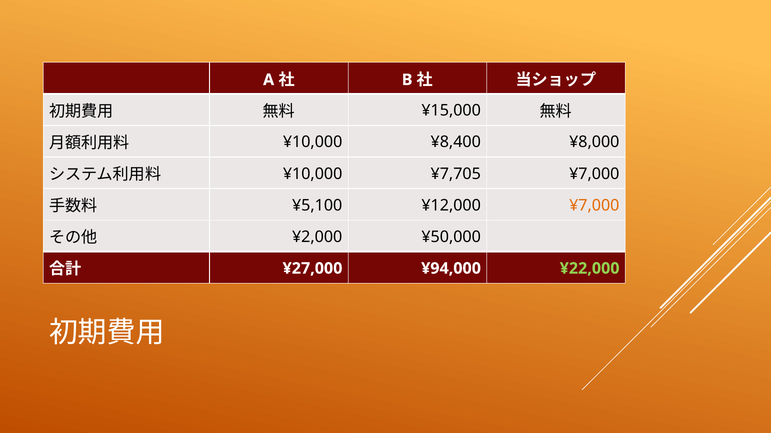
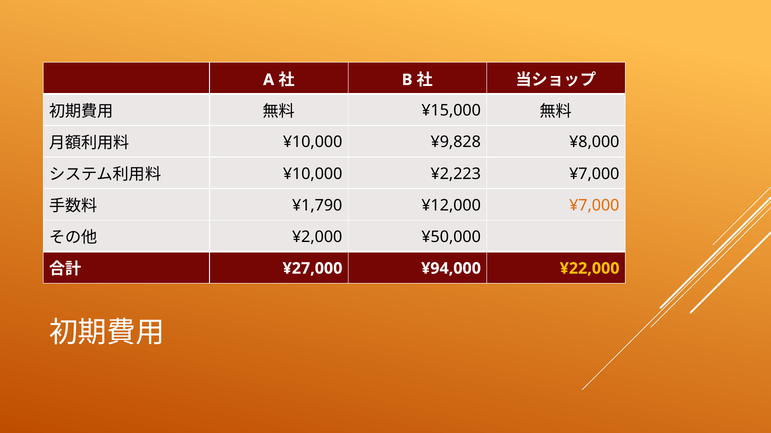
¥8,400: ¥8,400 -> ¥9,828
¥7,705: ¥7,705 -> ¥2,223
¥5,100: ¥5,100 -> ¥1,790
¥22,000 colour: light green -> yellow
